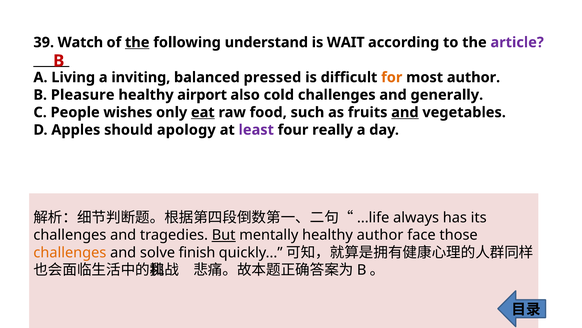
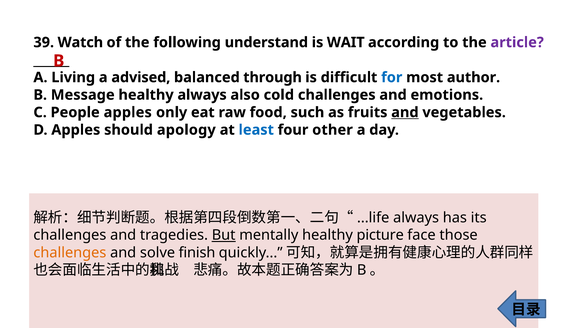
the at (137, 42) underline: present -> none
inviting: inviting -> advised
pressed: pressed -> through
for colour: orange -> blue
Pleasure: Pleasure -> Message
healthy airport: airport -> always
generally: generally -> emotions
People wishes: wishes -> apples
eat underline: present -> none
least colour: purple -> blue
really: really -> other
healthy author: author -> picture
